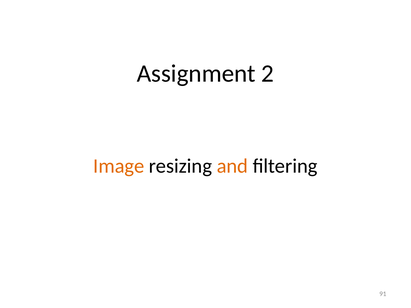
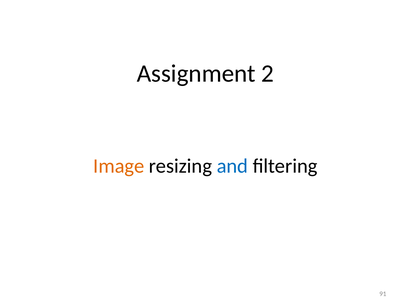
and colour: orange -> blue
